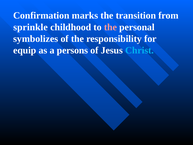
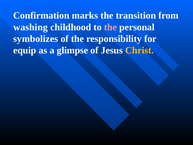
sprinkle: sprinkle -> washing
persons: persons -> glimpse
Christ colour: light blue -> yellow
